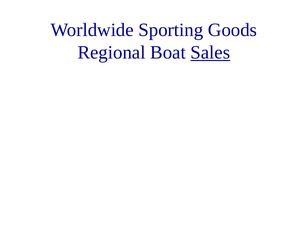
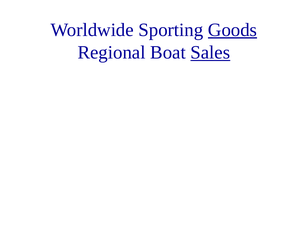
Goods underline: none -> present
